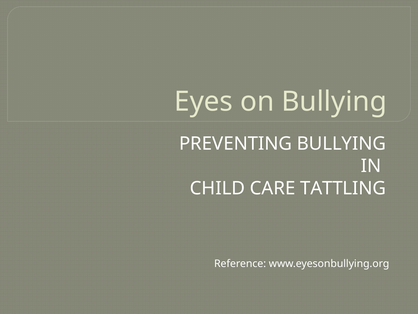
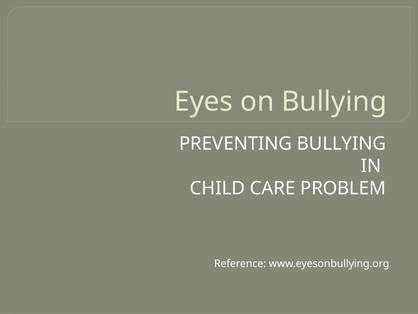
TATTLING: TATTLING -> PROBLEM
